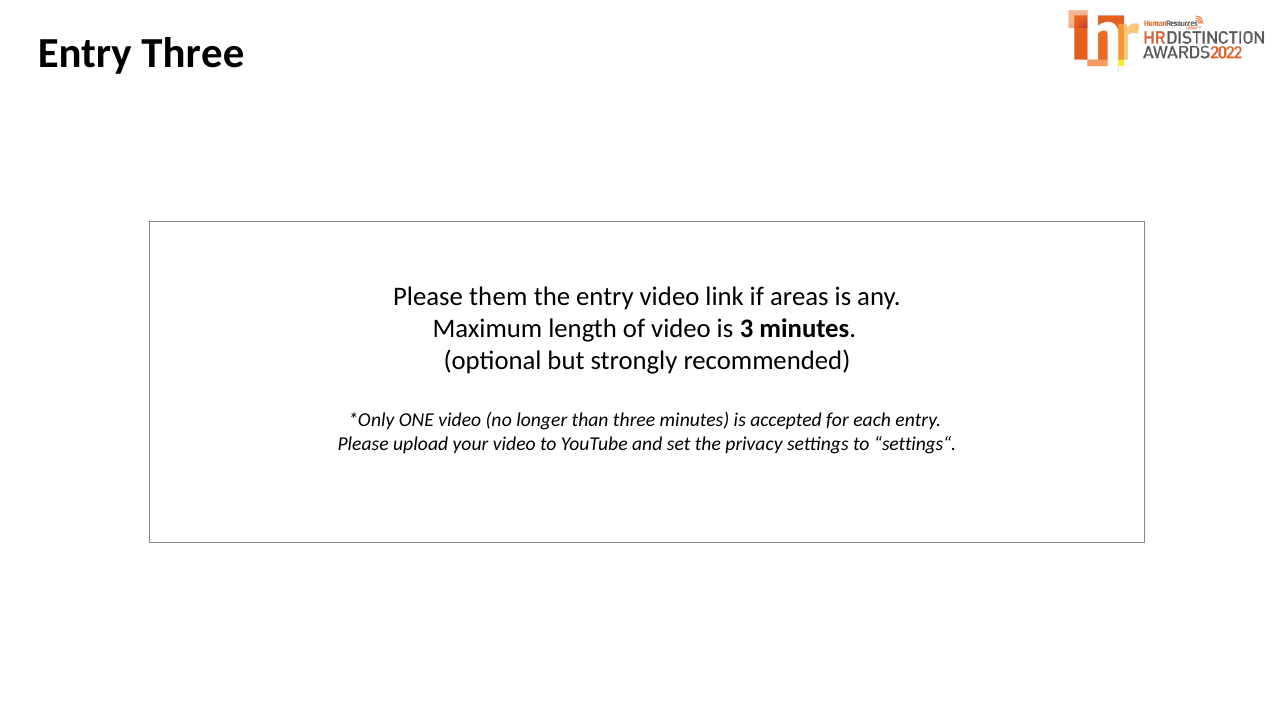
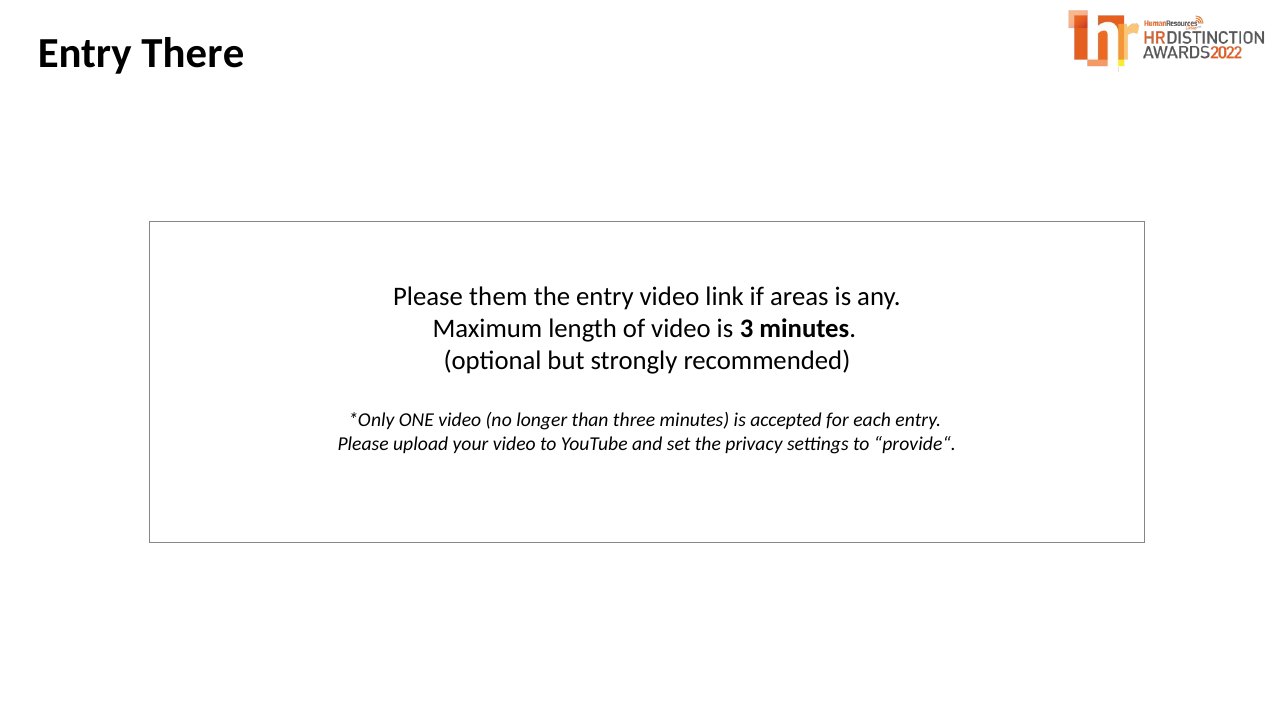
Entry Three: Three -> There
settings“: settings“ -> provide“
